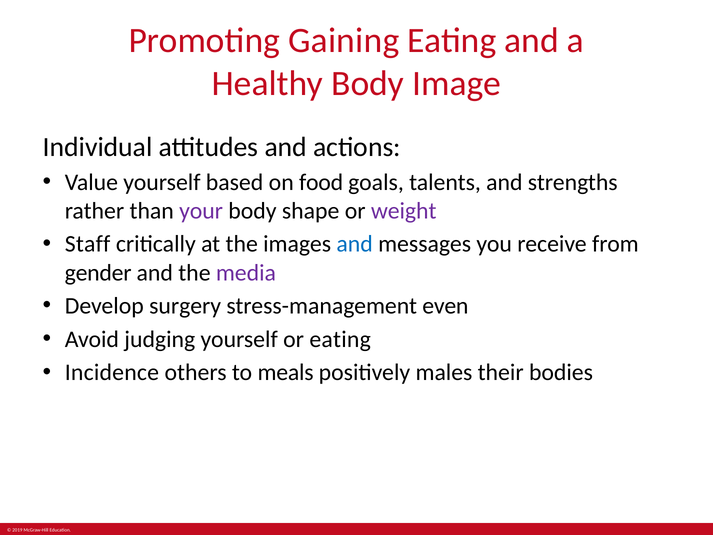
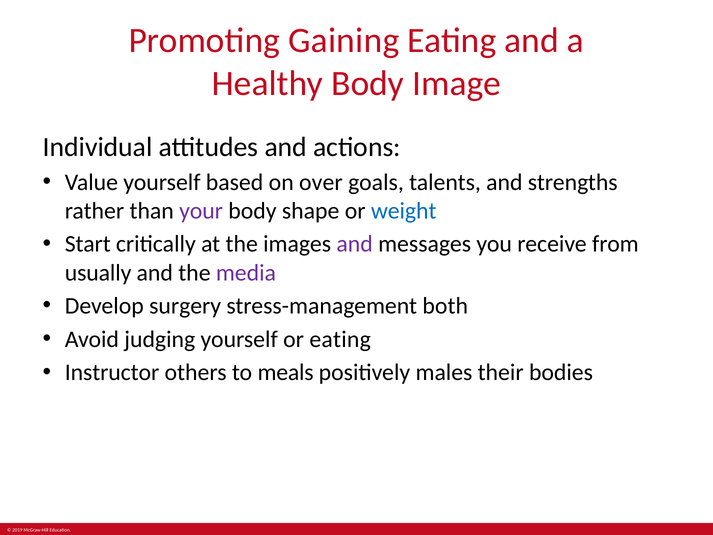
food: food -> over
weight colour: purple -> blue
Staff: Staff -> Start
and at (355, 244) colour: blue -> purple
gender: gender -> usually
even: even -> both
Incidence: Incidence -> Instructor
